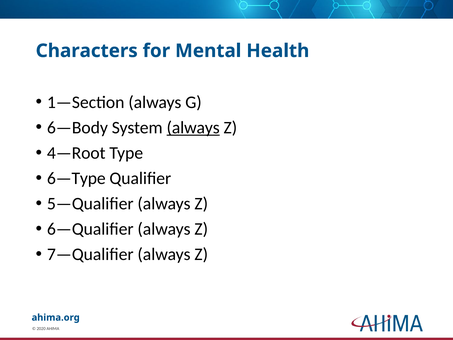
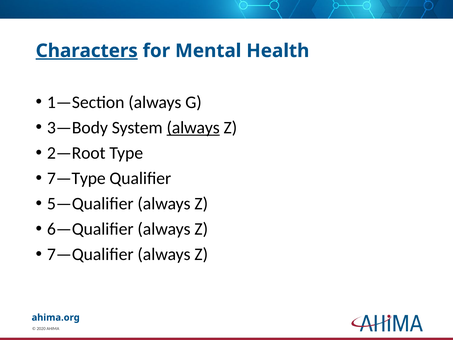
Characters underline: none -> present
6—Body: 6—Body -> 3—Body
4—Root: 4—Root -> 2—Root
6—Type: 6—Type -> 7—Type
